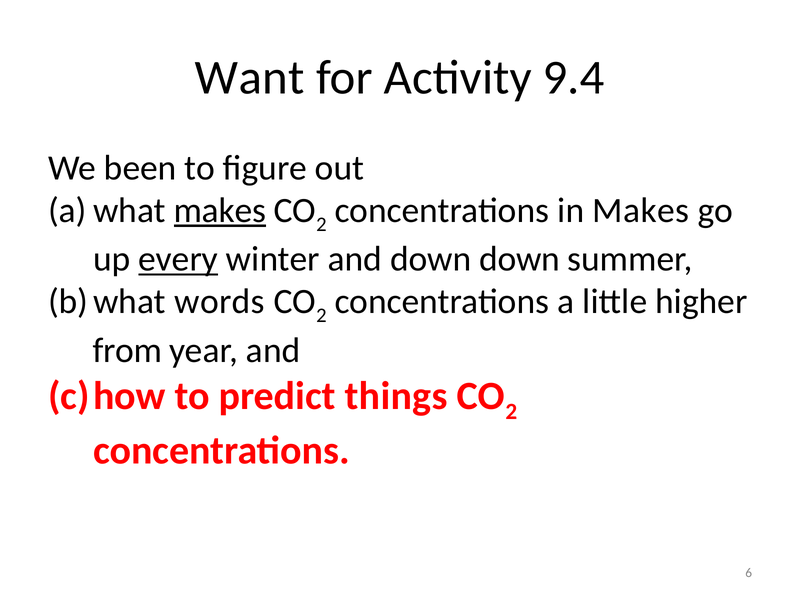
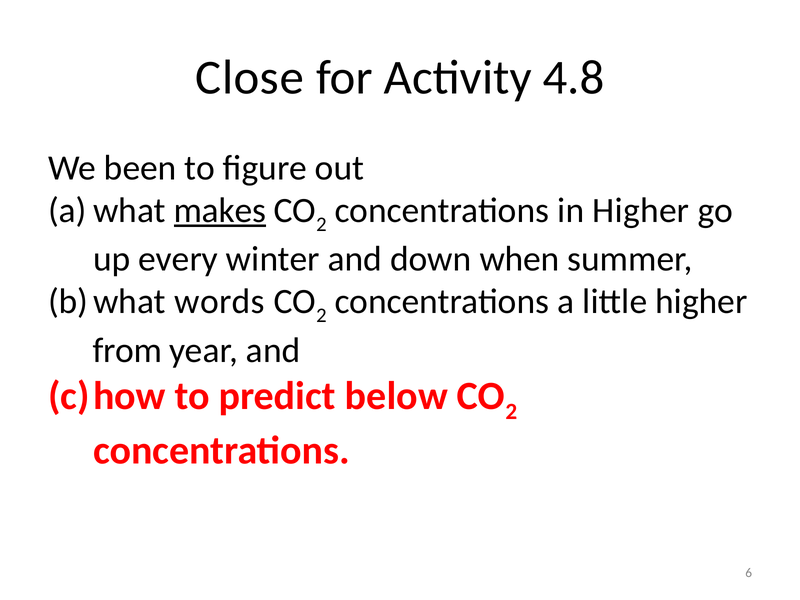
Want: Want -> Close
9.4: 9.4 -> 4.8
in Makes: Makes -> Higher
every underline: present -> none
down down: down -> when
things: things -> below
